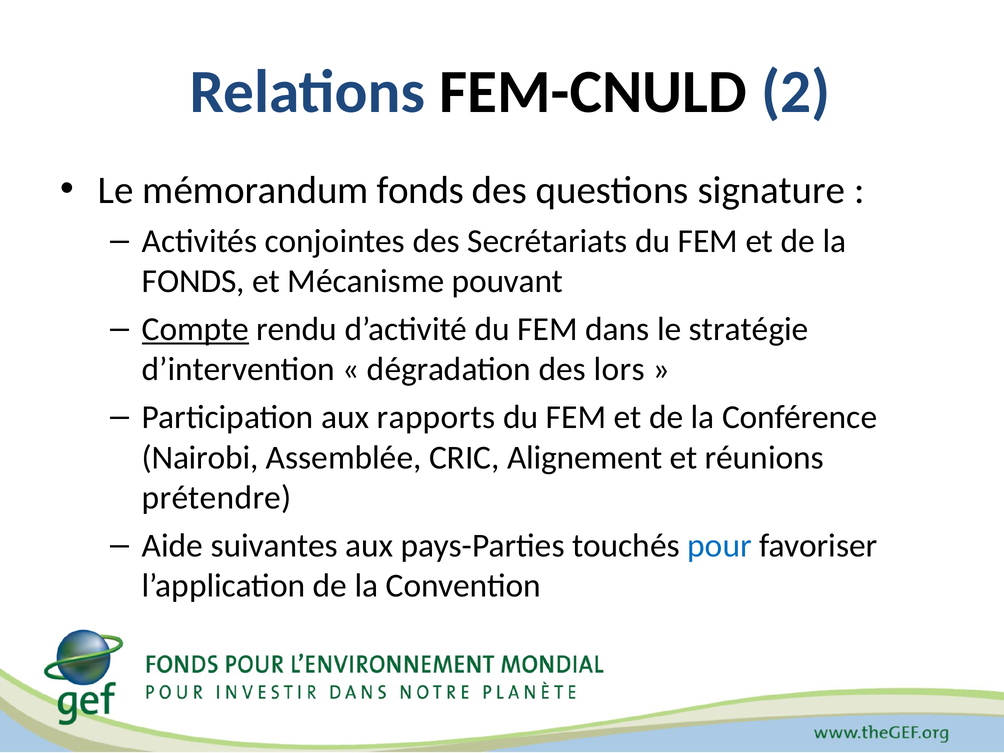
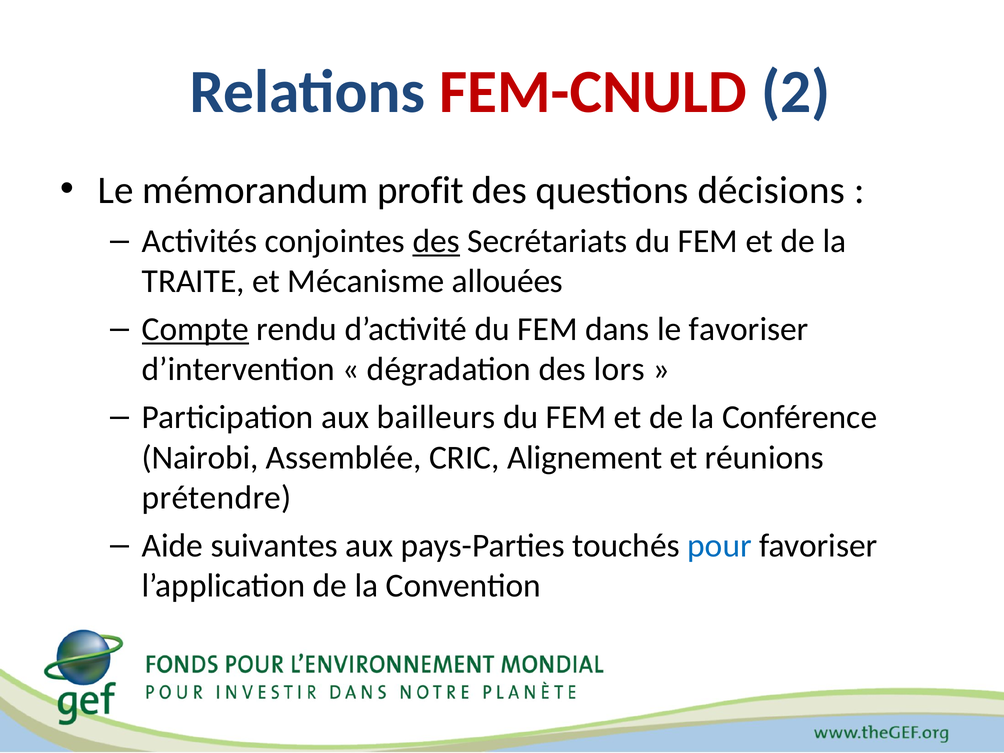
FEM-CNULD colour: black -> red
mémorandum fonds: fonds -> profit
signature: signature -> décisions
des at (436, 241) underline: none -> present
FONDS at (193, 281): FONDS -> TRAITE
pouvant: pouvant -> allouées
le stratégie: stratégie -> favoriser
rapports: rapports -> bailleurs
